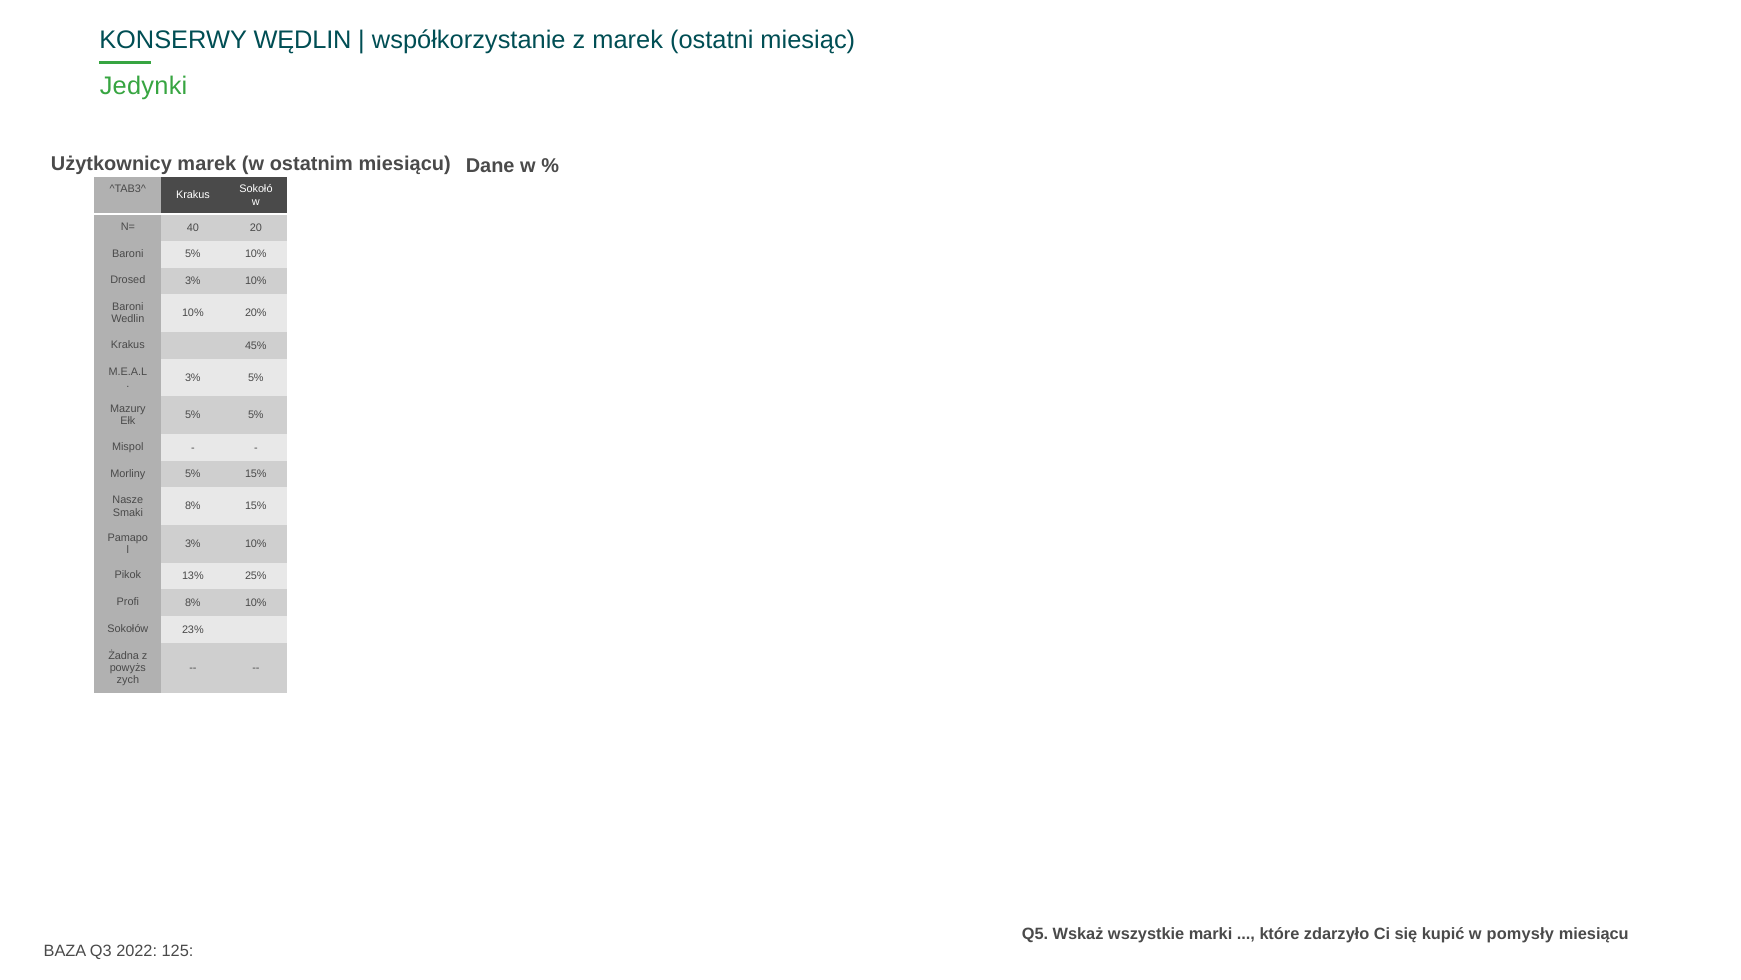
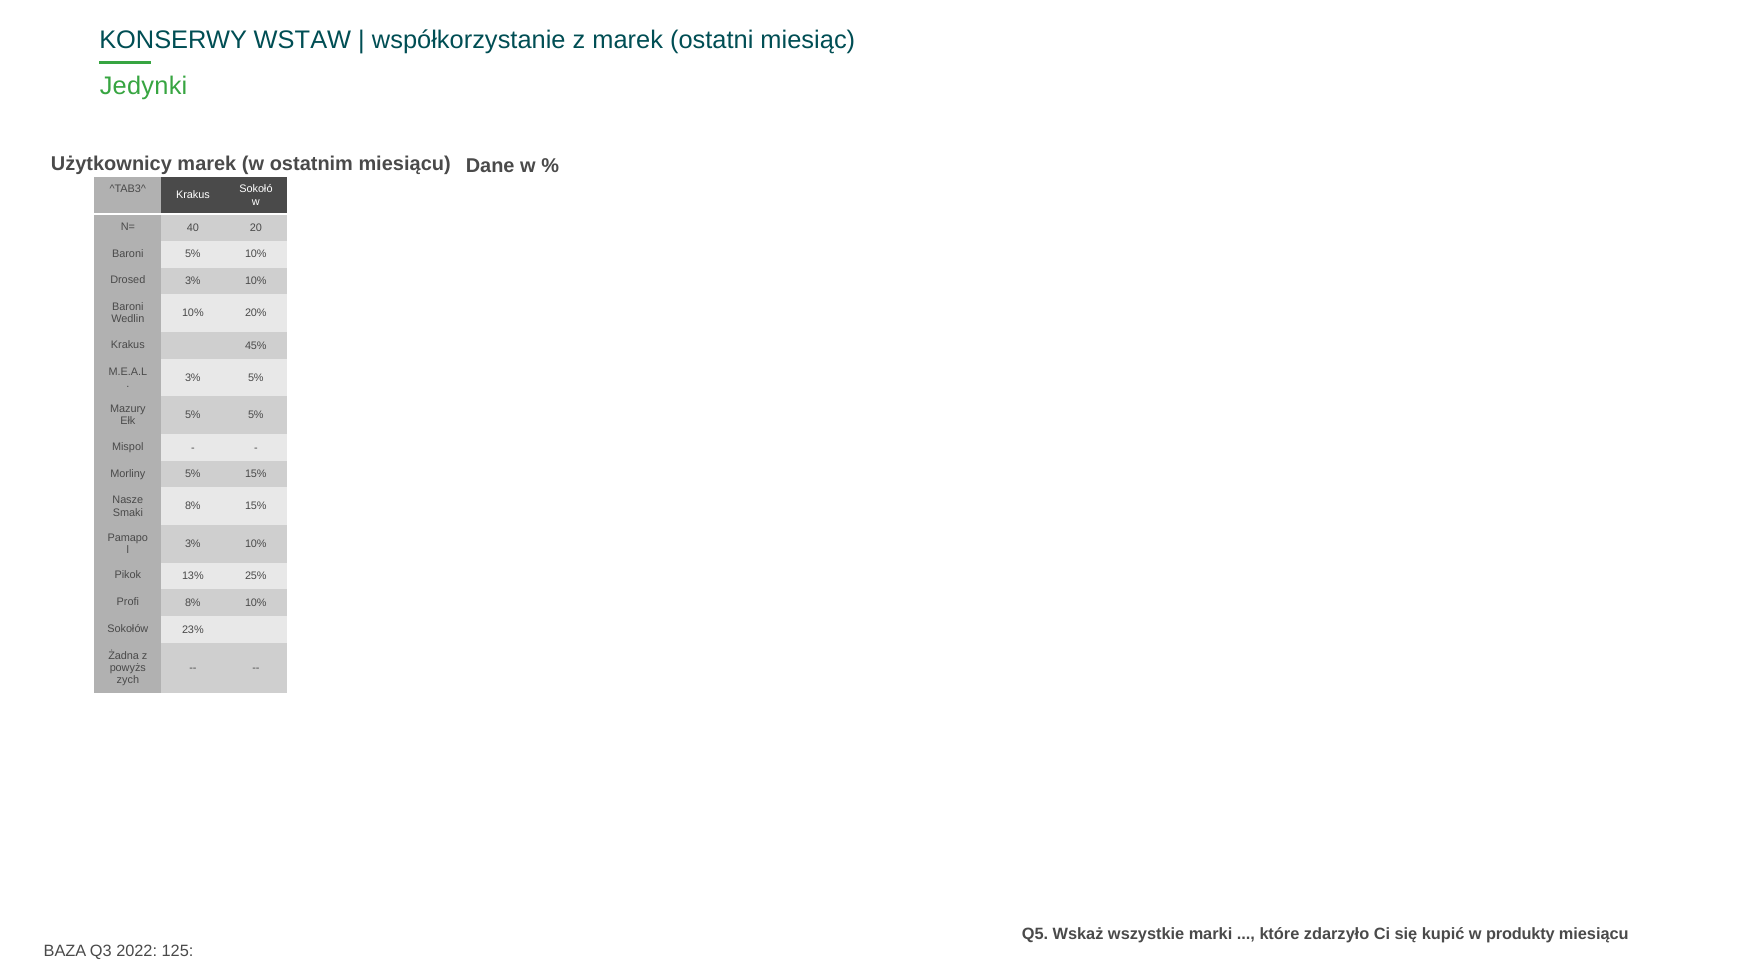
WĘDLIN: WĘDLIN -> WSTAW
pomysły: pomysły -> produkty
